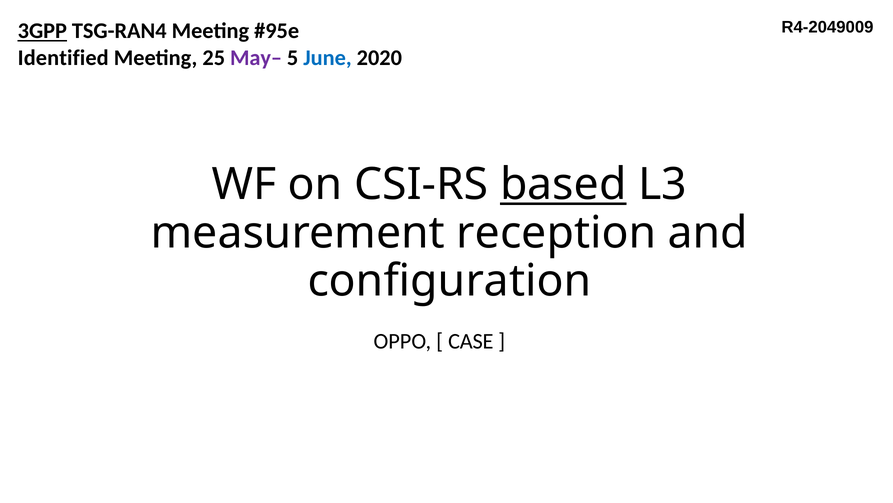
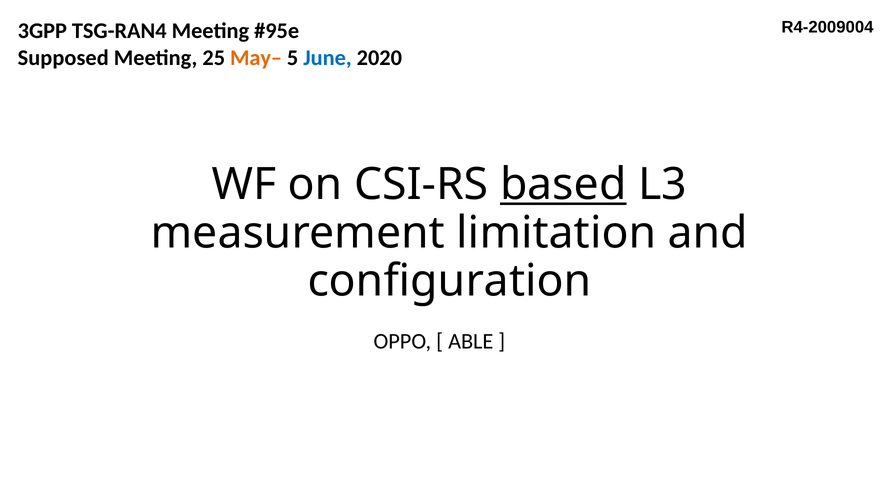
R4-2049009: R4-2049009 -> R4-2009004
3GPP underline: present -> none
Identified: Identified -> Supposed
May– colour: purple -> orange
reception: reception -> limitation
CASE: CASE -> ABLE
